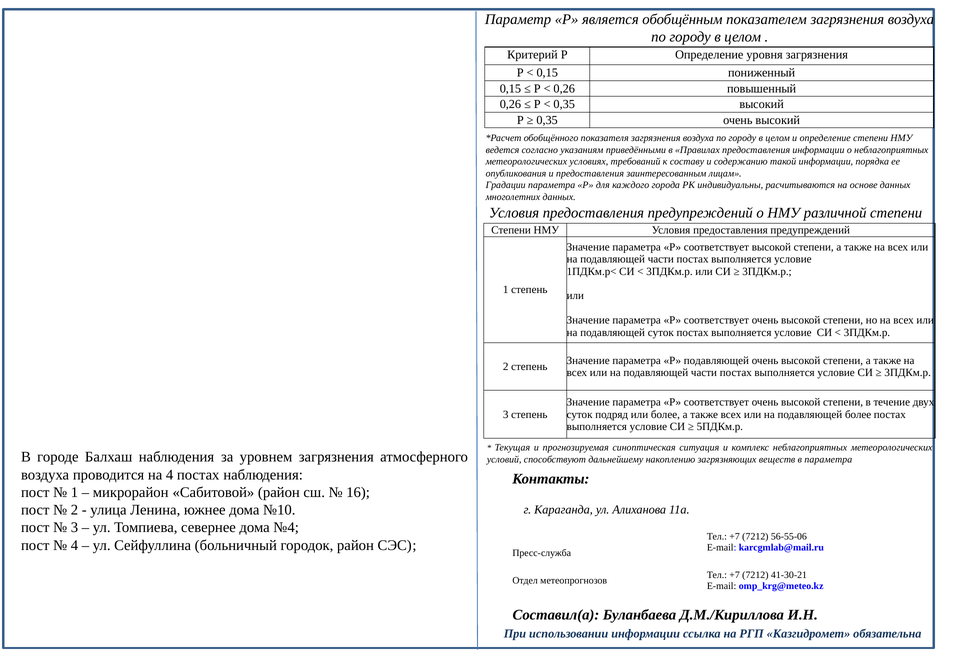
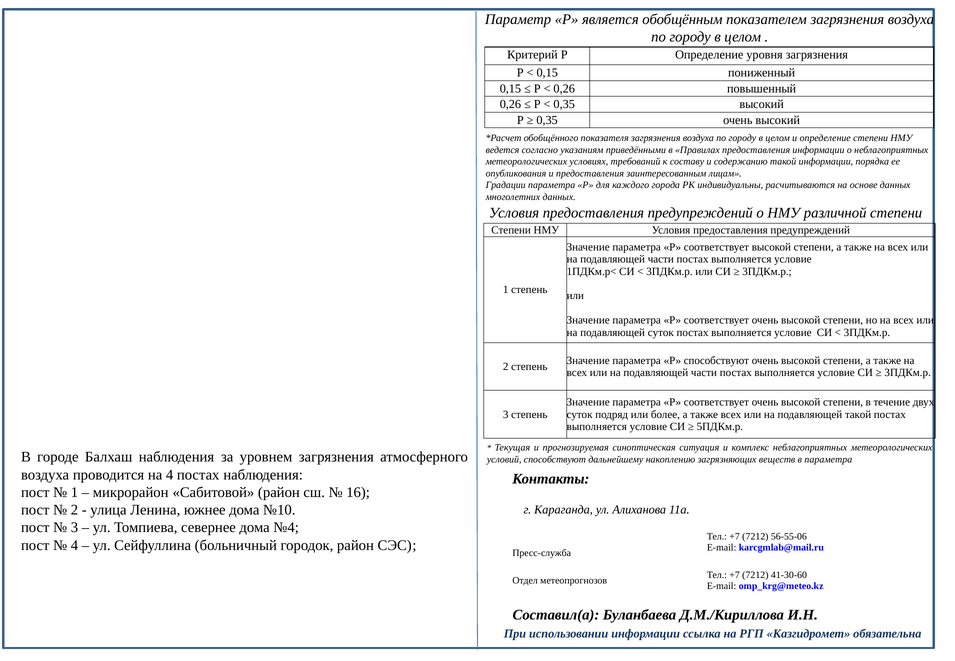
Р подавляющей: подавляющей -> способствуют
подавляющей более: более -> такой
41-30-21: 41-30-21 -> 41-30-60
